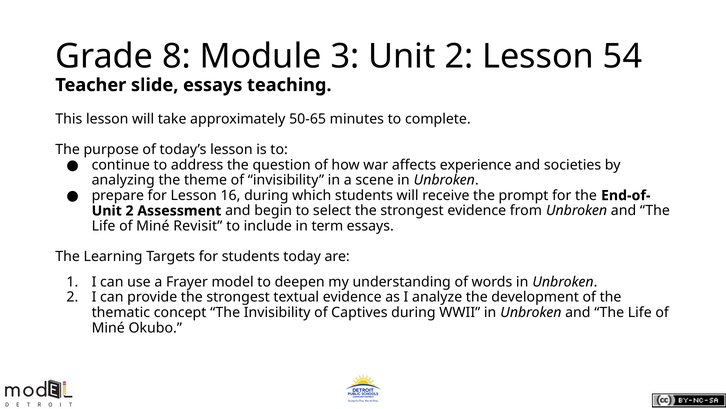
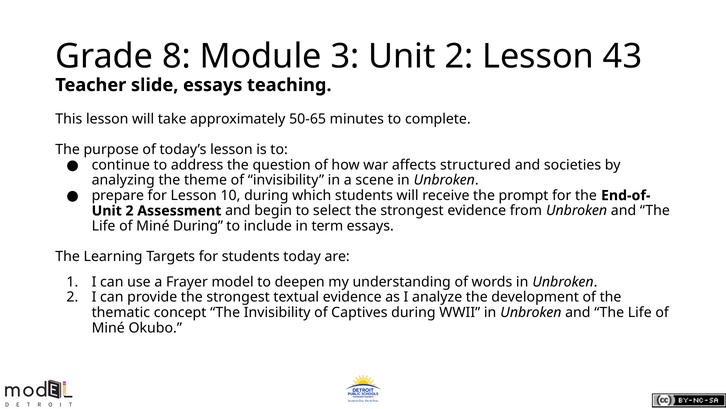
54: 54 -> 43
experience: experience -> structured
16: 16 -> 10
Miné Revisit: Revisit -> During
